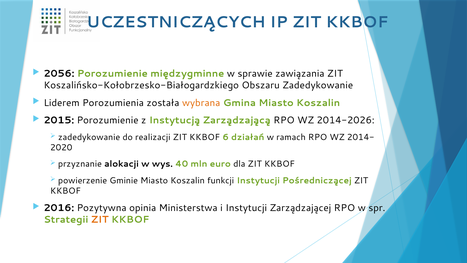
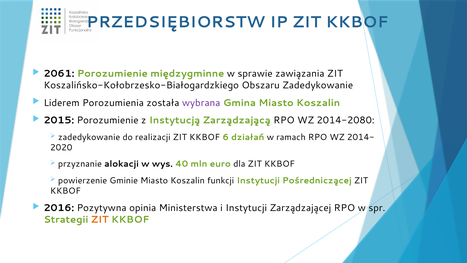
UCZESTNICZĄCYCH: UCZESTNICZĄCYCH -> PRZEDSIĘBIORSTW
2056: 2056 -> 2061
wybrana colour: orange -> purple
2014-2026: 2014-2026 -> 2014-2080
